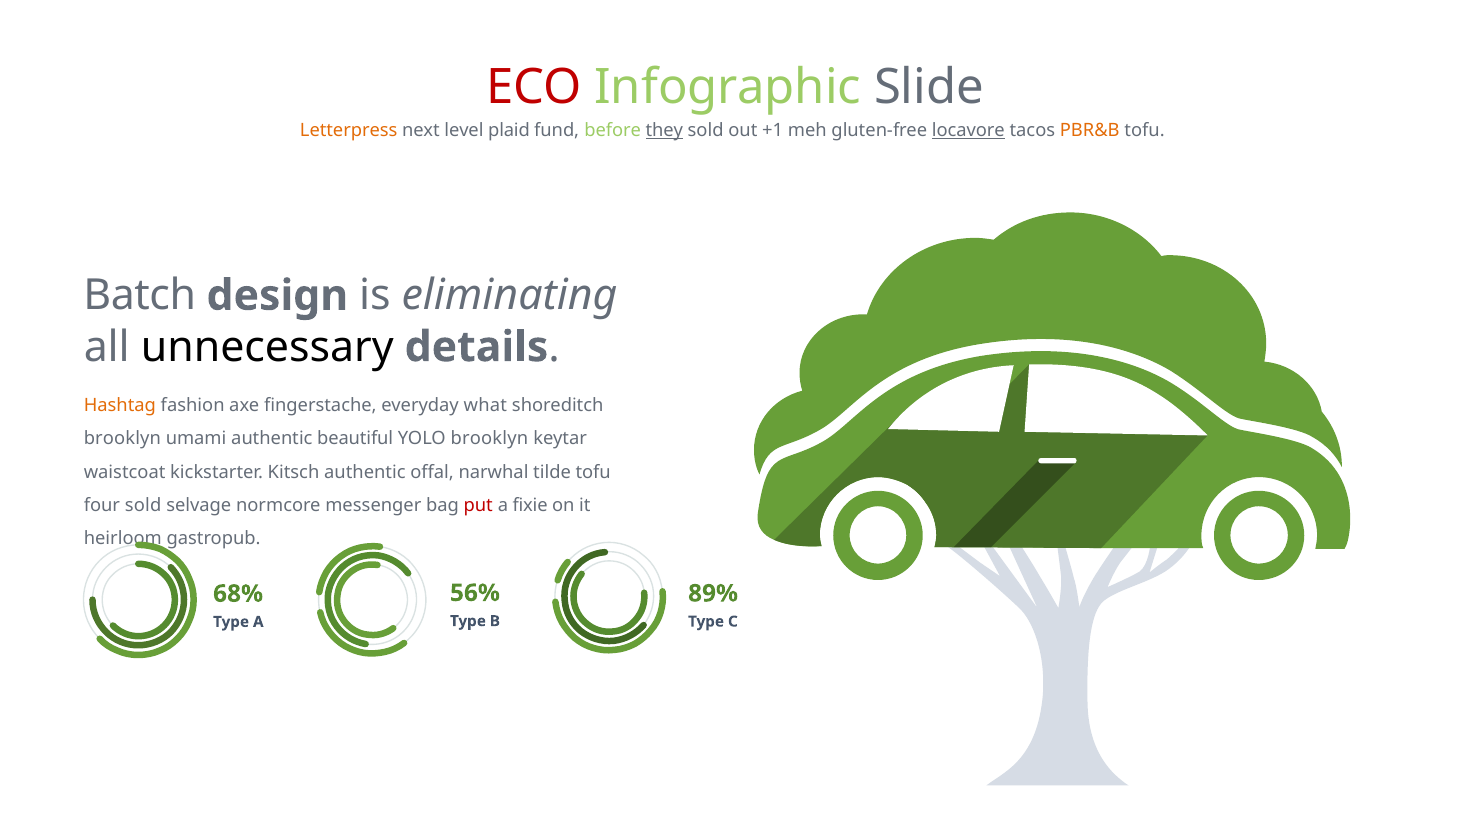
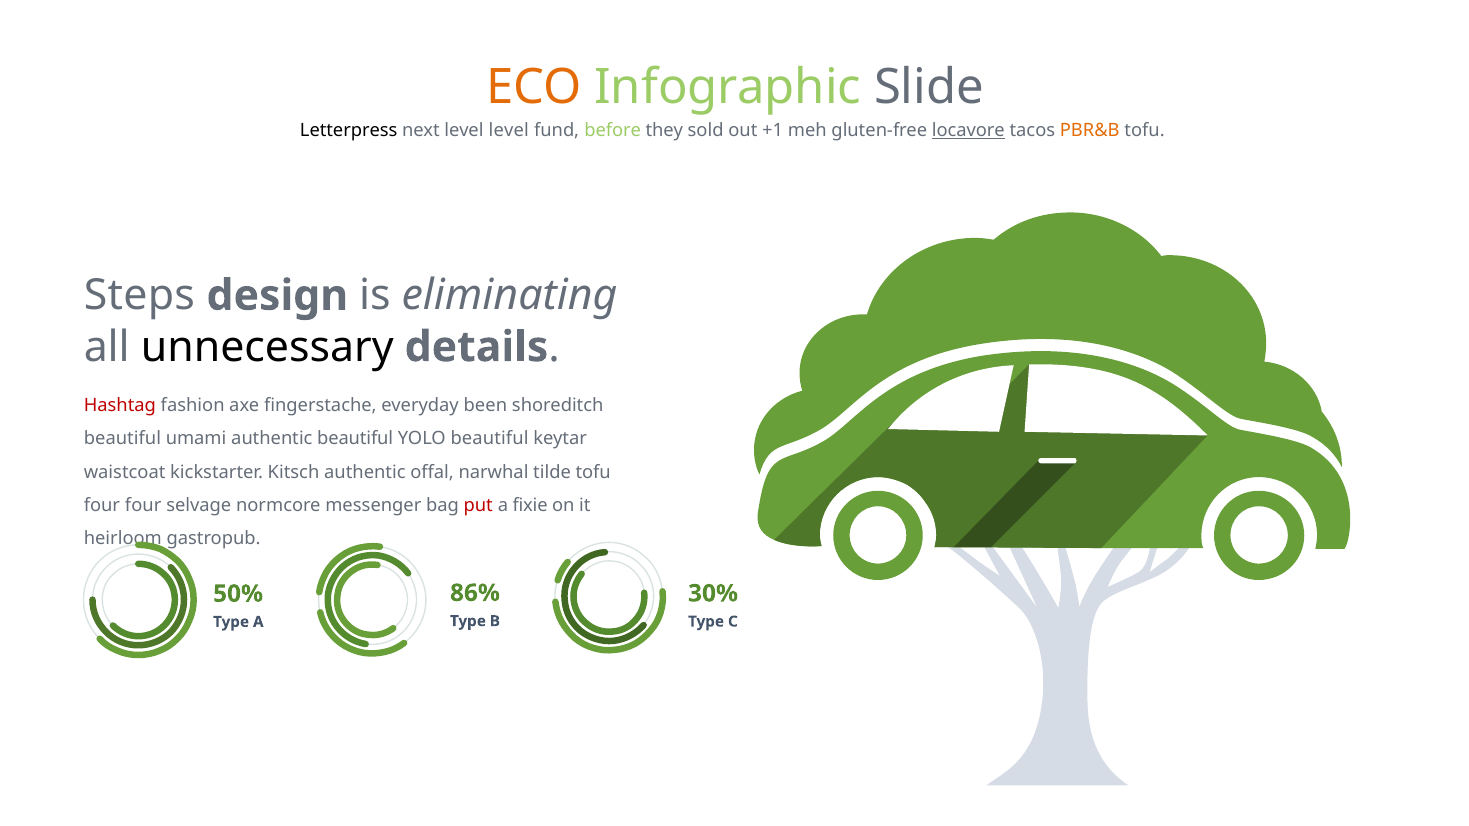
ECO colour: red -> orange
Letterpress colour: orange -> black
level plaid: plaid -> level
they underline: present -> none
Batch: Batch -> Steps
Hashtag colour: orange -> red
what: what -> been
brooklyn at (122, 439): brooklyn -> beautiful
YOLO brooklyn: brooklyn -> beautiful
four sold: sold -> four
56%: 56% -> 86%
89%: 89% -> 30%
68%: 68% -> 50%
